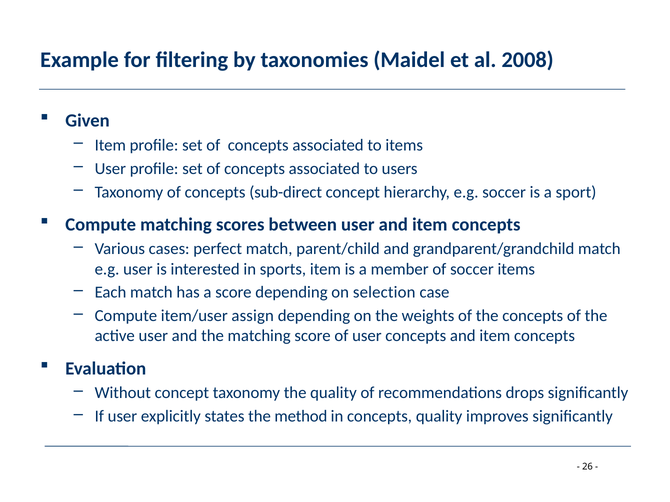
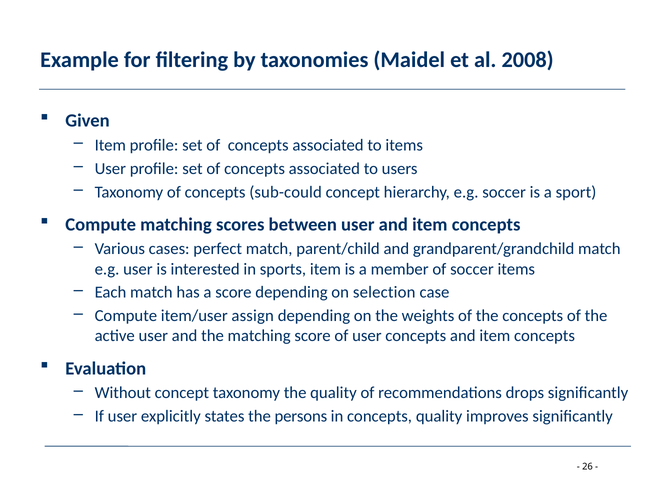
sub-direct: sub-direct -> sub-could
method: method -> persons
